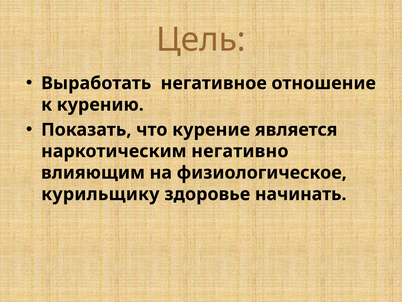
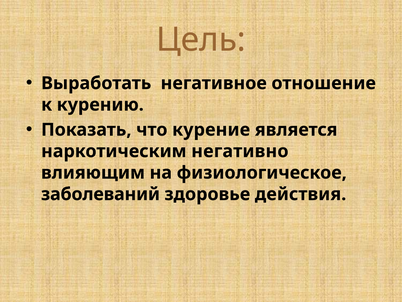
курильщику: курильщику -> заболеваний
начинать: начинать -> действия
